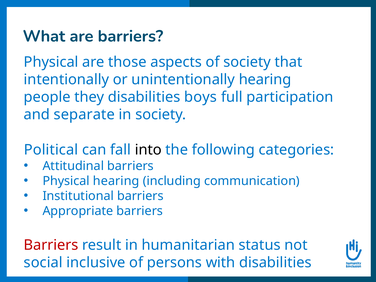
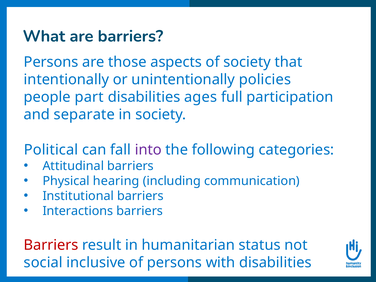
Physical at (51, 62): Physical -> Persons
unintentionally hearing: hearing -> policies
they: they -> part
boys: boys -> ages
into colour: black -> purple
Appropriate: Appropriate -> Interactions
